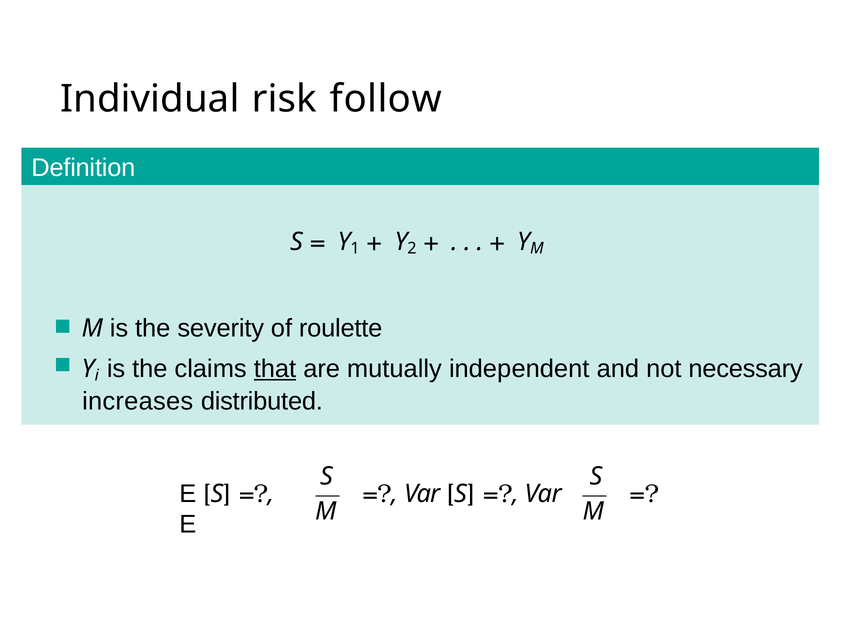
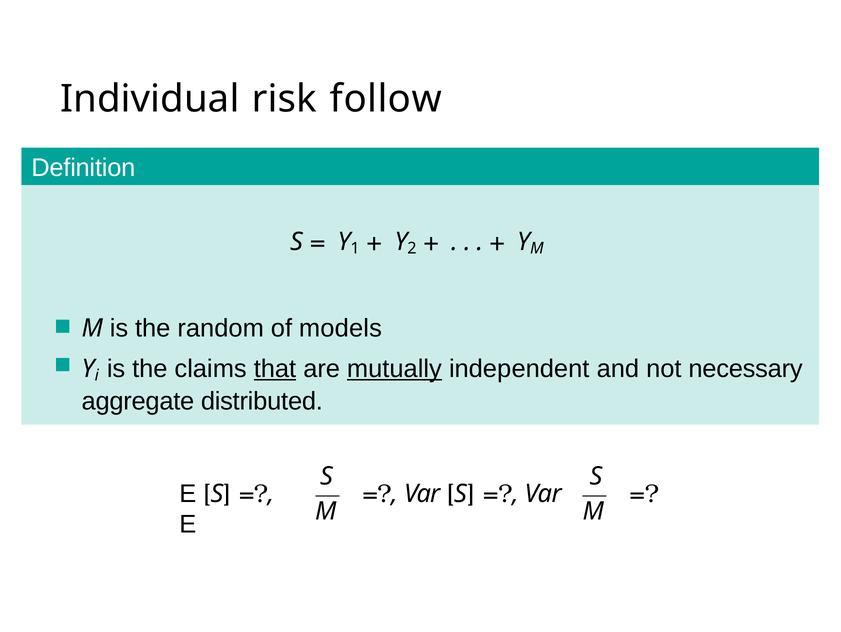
severity: severity -> random
roulette: roulette -> models
mutually underline: none -> present
increases: increases -> aggregate
